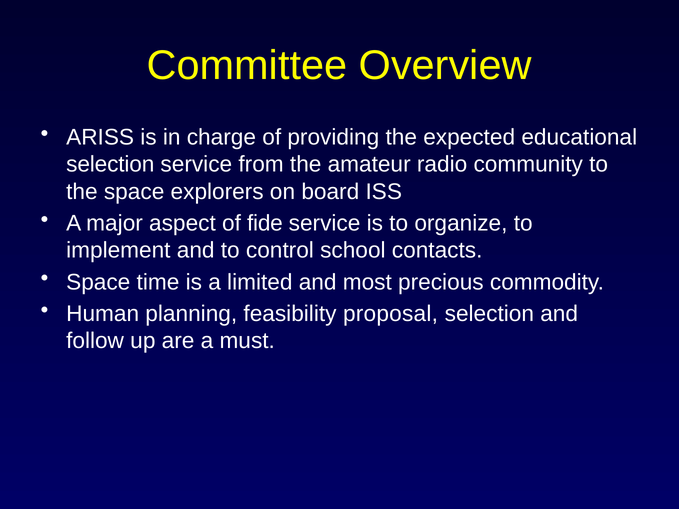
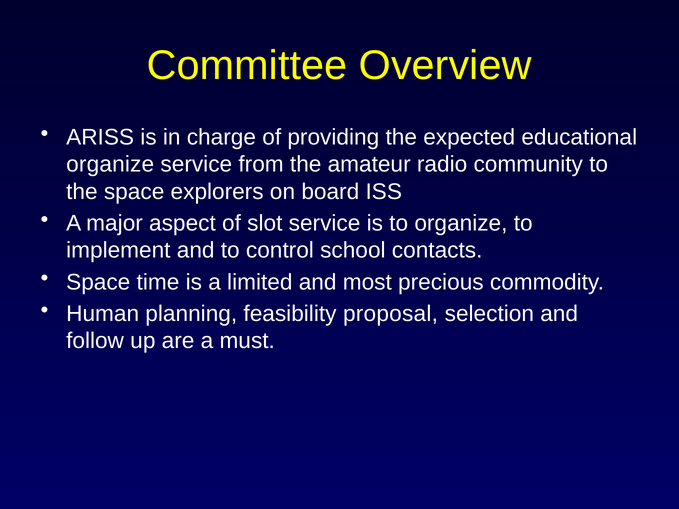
selection at (110, 165): selection -> organize
fide: fide -> slot
